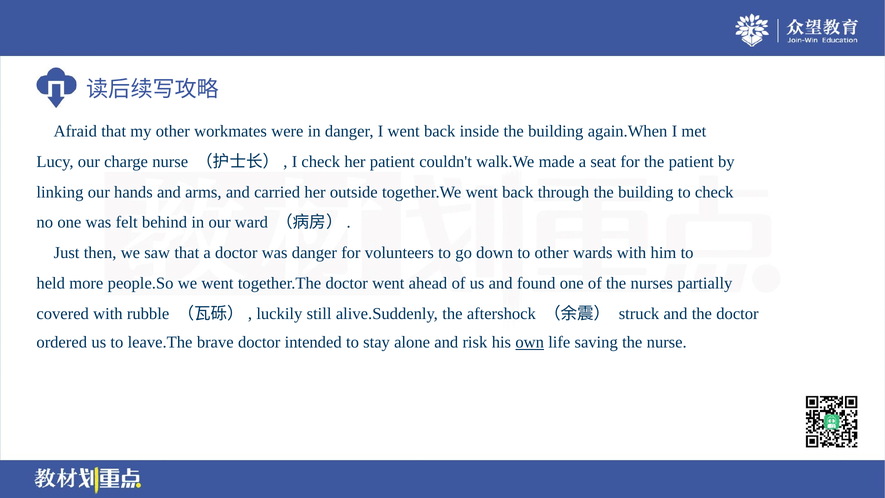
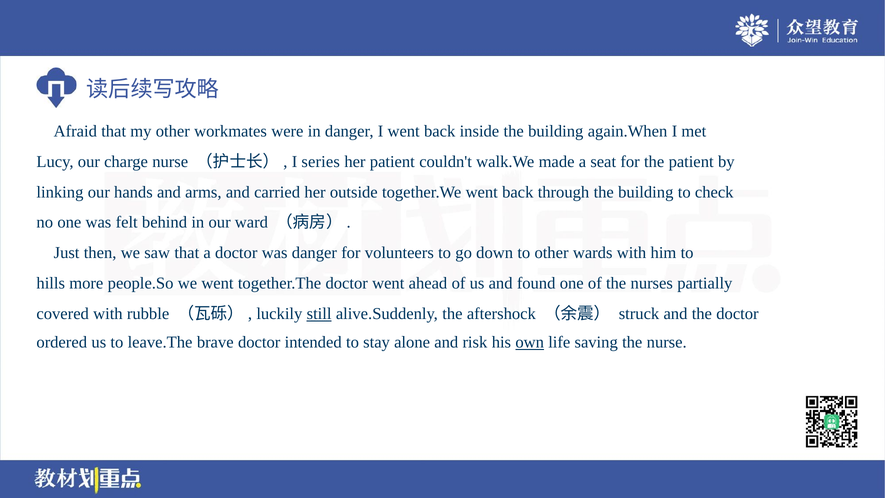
I check: check -> series
held: held -> hills
still underline: none -> present
